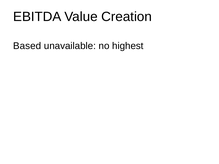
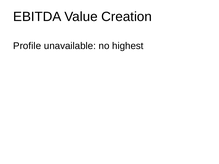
Based: Based -> Profile
